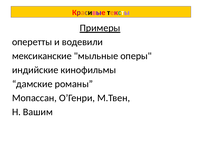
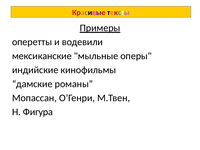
Вашим: Вашим -> Фигура
